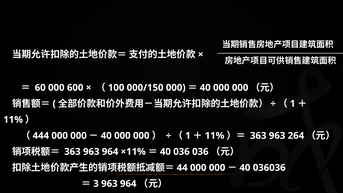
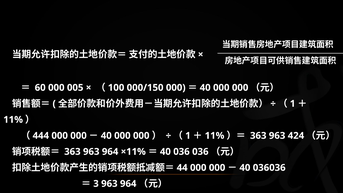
600: 600 -> 005
264: 264 -> 424
